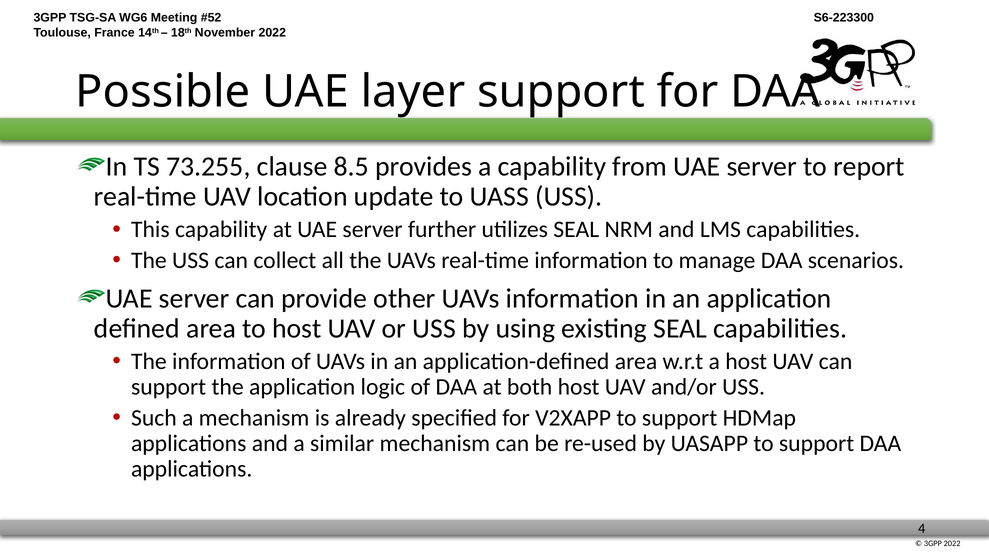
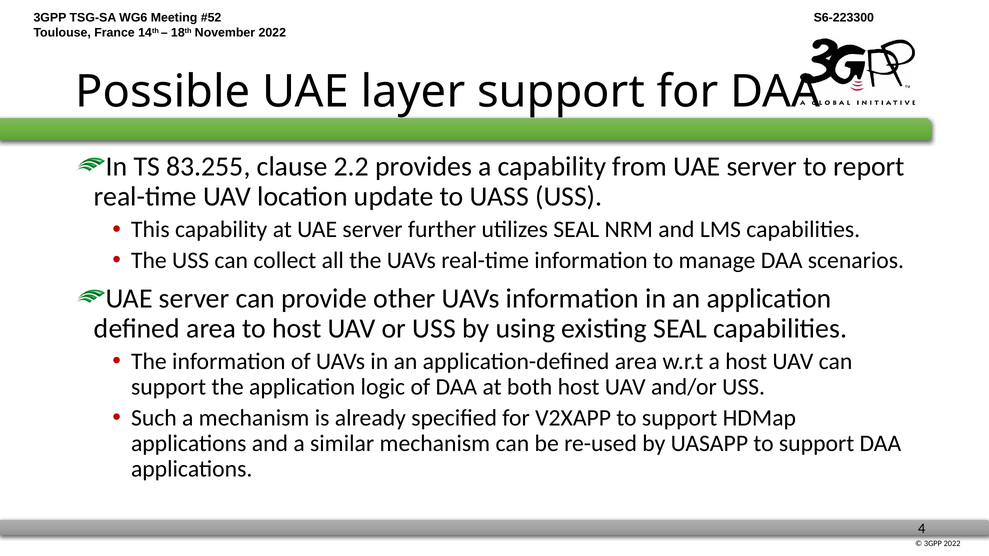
73.255: 73.255 -> 83.255
8.5: 8.5 -> 2.2
